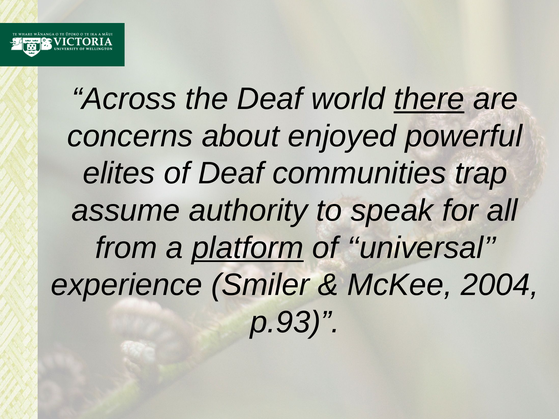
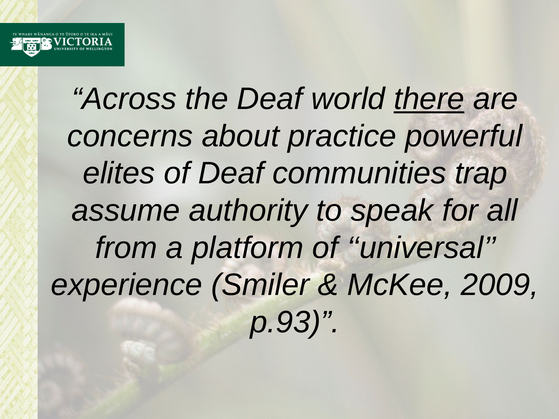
enjoyed: enjoyed -> practice
platform underline: present -> none
2004: 2004 -> 2009
